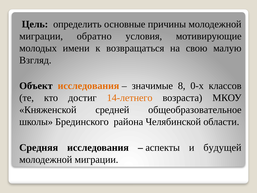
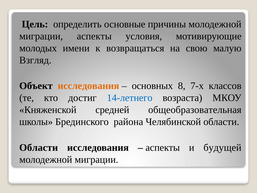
миграции обратно: обратно -> аспекты
значимые: значимые -> основных
0-х: 0-х -> 7-х
14-летнего colour: orange -> blue
общеобразовательное: общеобразовательное -> общеобразовательная
Средняя at (39, 147): Средняя -> Области
